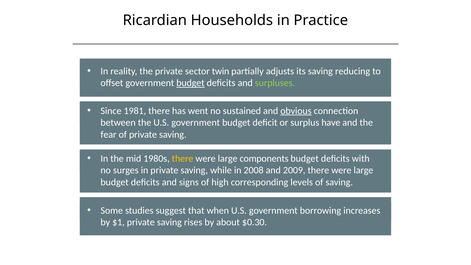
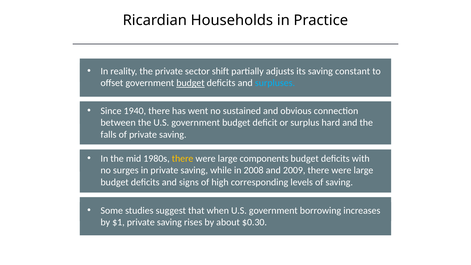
twin: twin -> shift
reducing: reducing -> constant
surpluses colour: light green -> light blue
1981: 1981 -> 1940
obvious underline: present -> none
have: have -> hard
fear: fear -> falls
